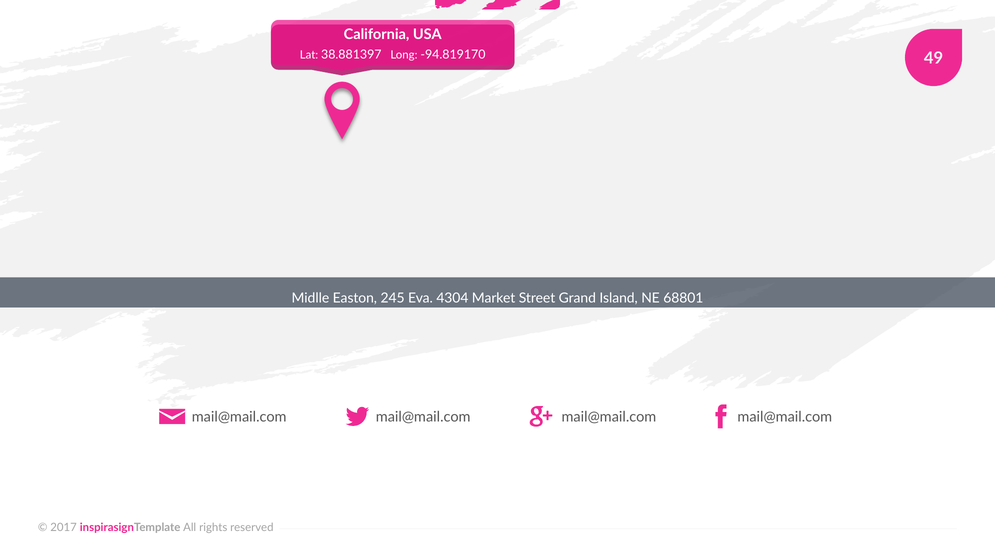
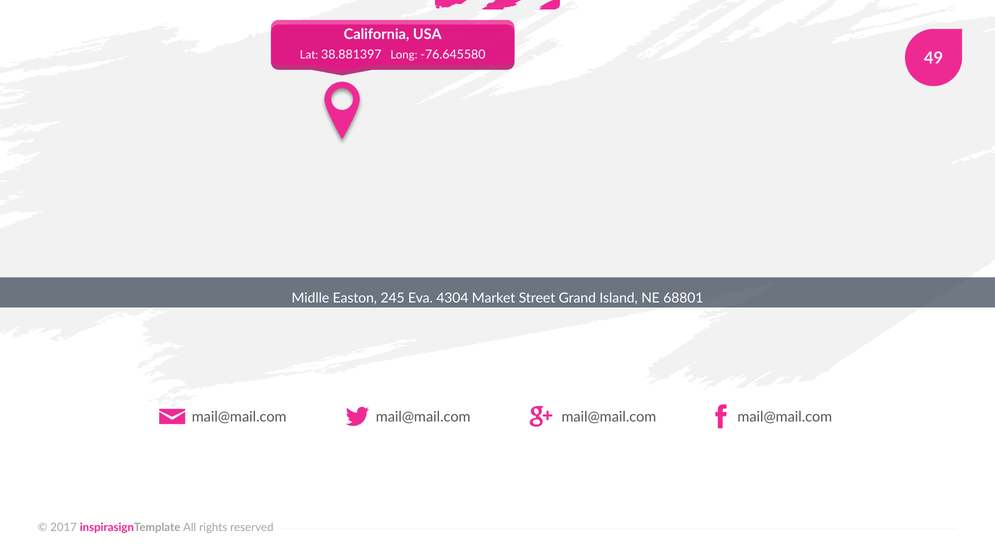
-94.819170: -94.819170 -> -76.645580
